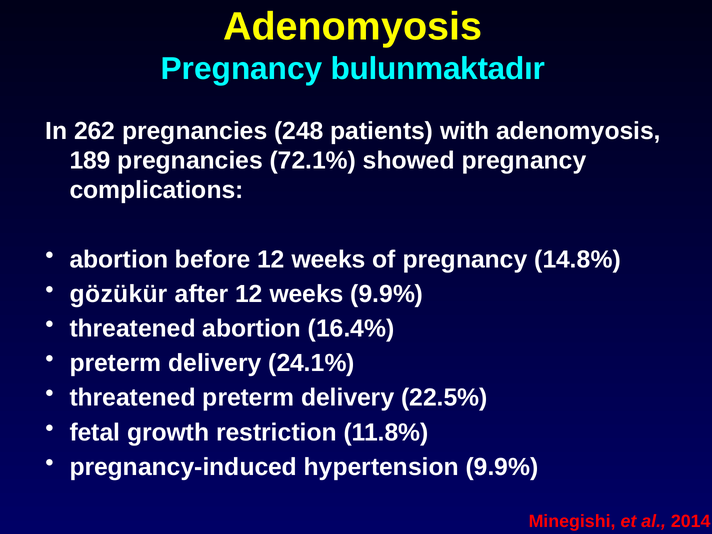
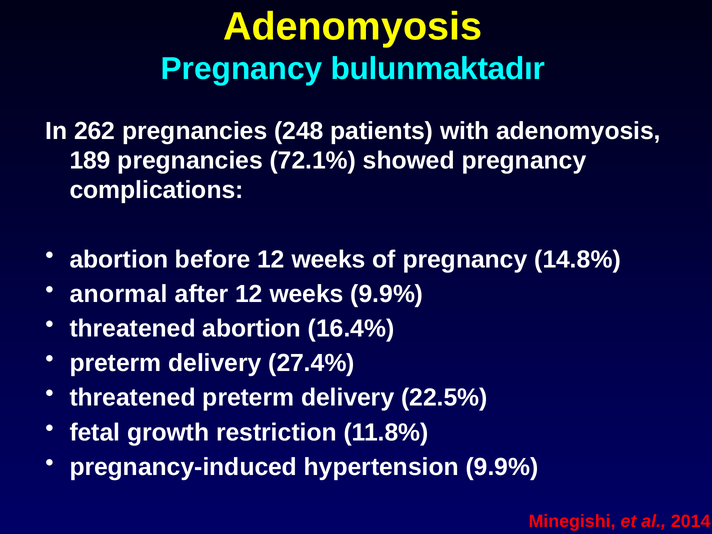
gözükür: gözükür -> anormal
24.1%: 24.1% -> 27.4%
